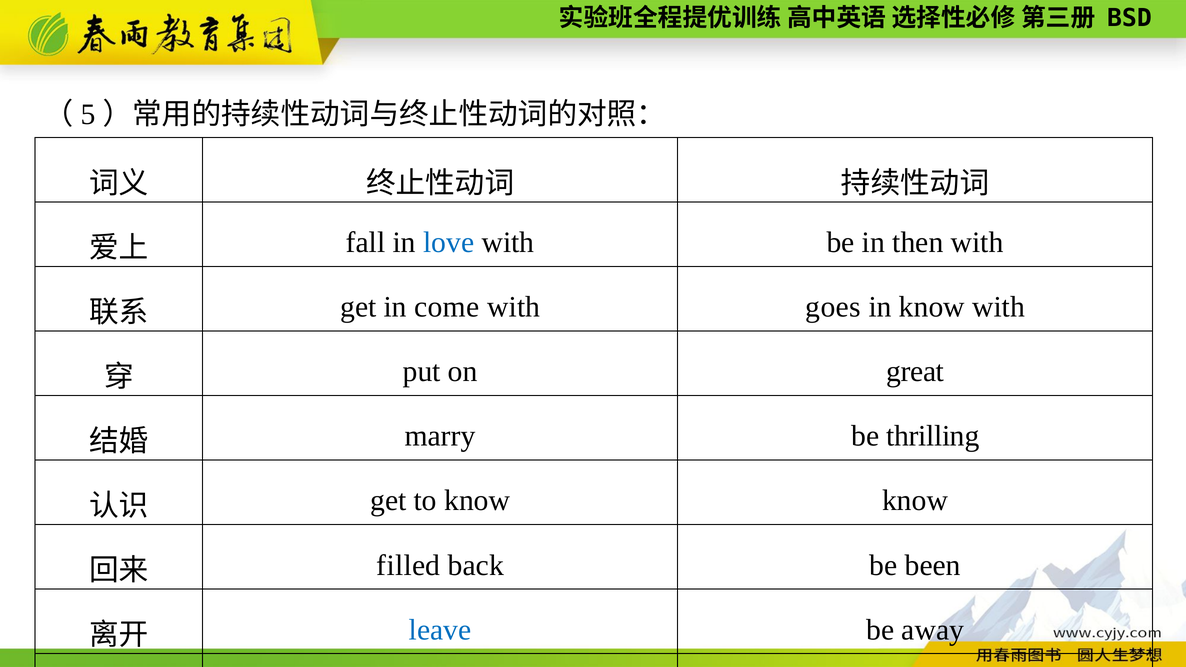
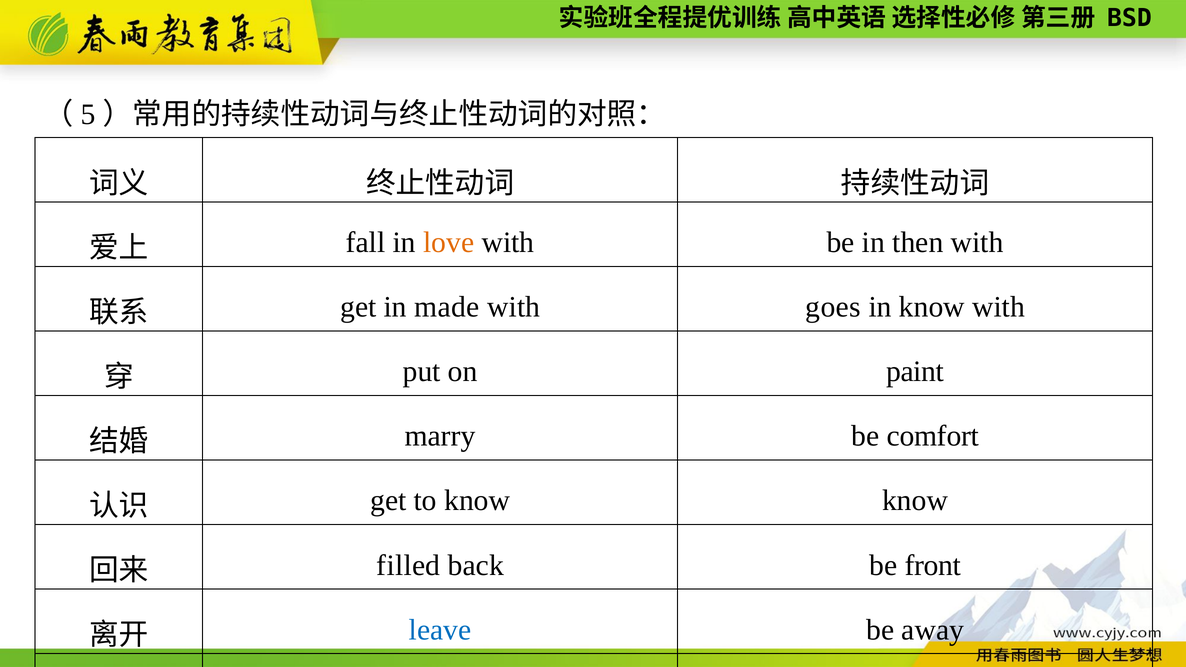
love colour: blue -> orange
come: come -> made
great: great -> paint
thrilling: thrilling -> comfort
been: been -> front
